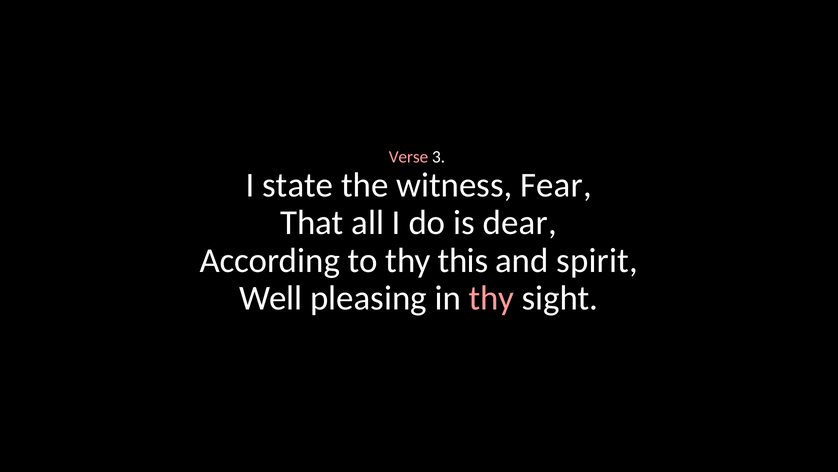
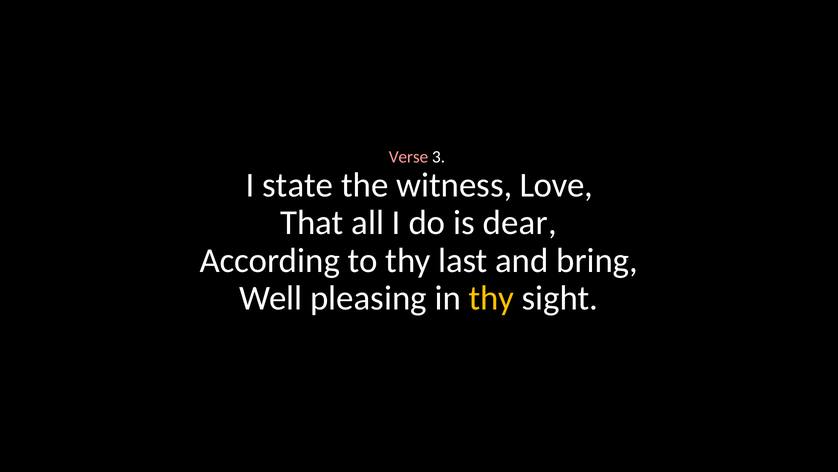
Fear: Fear -> Love
this: this -> last
spirit: spirit -> bring
thy at (492, 298) colour: pink -> yellow
